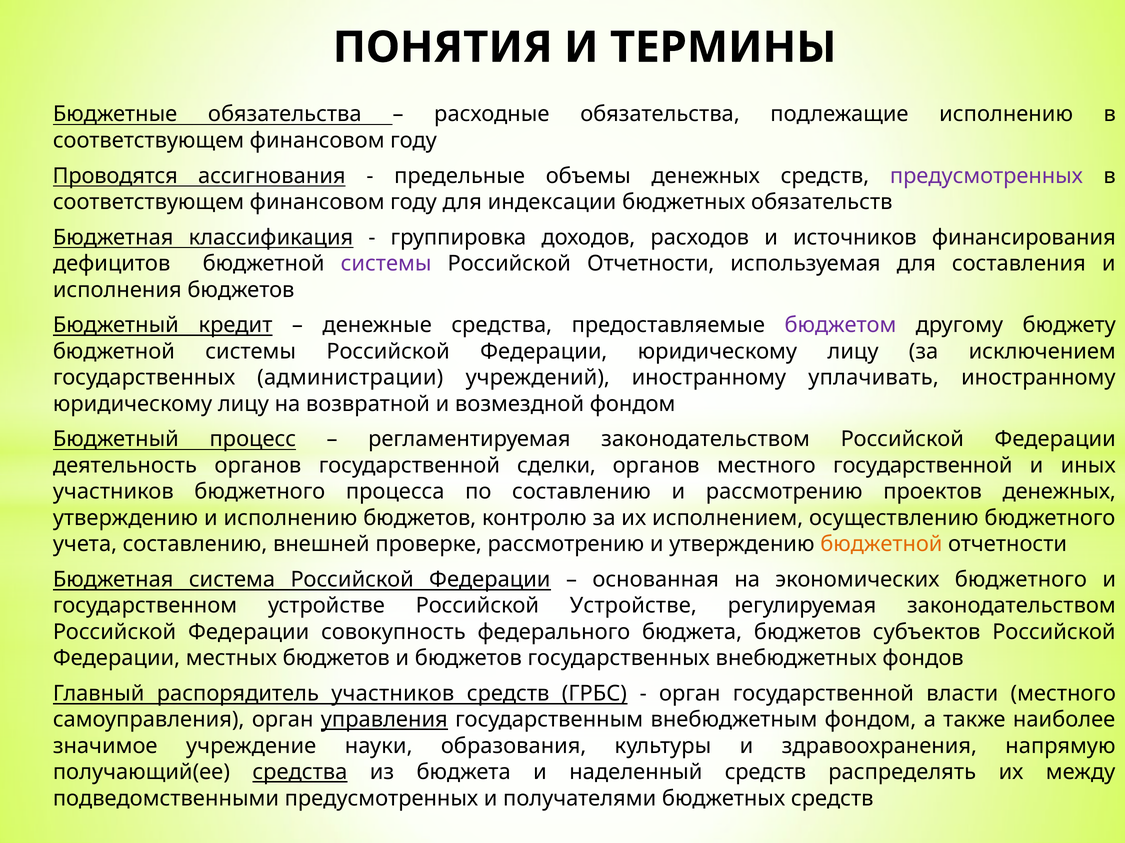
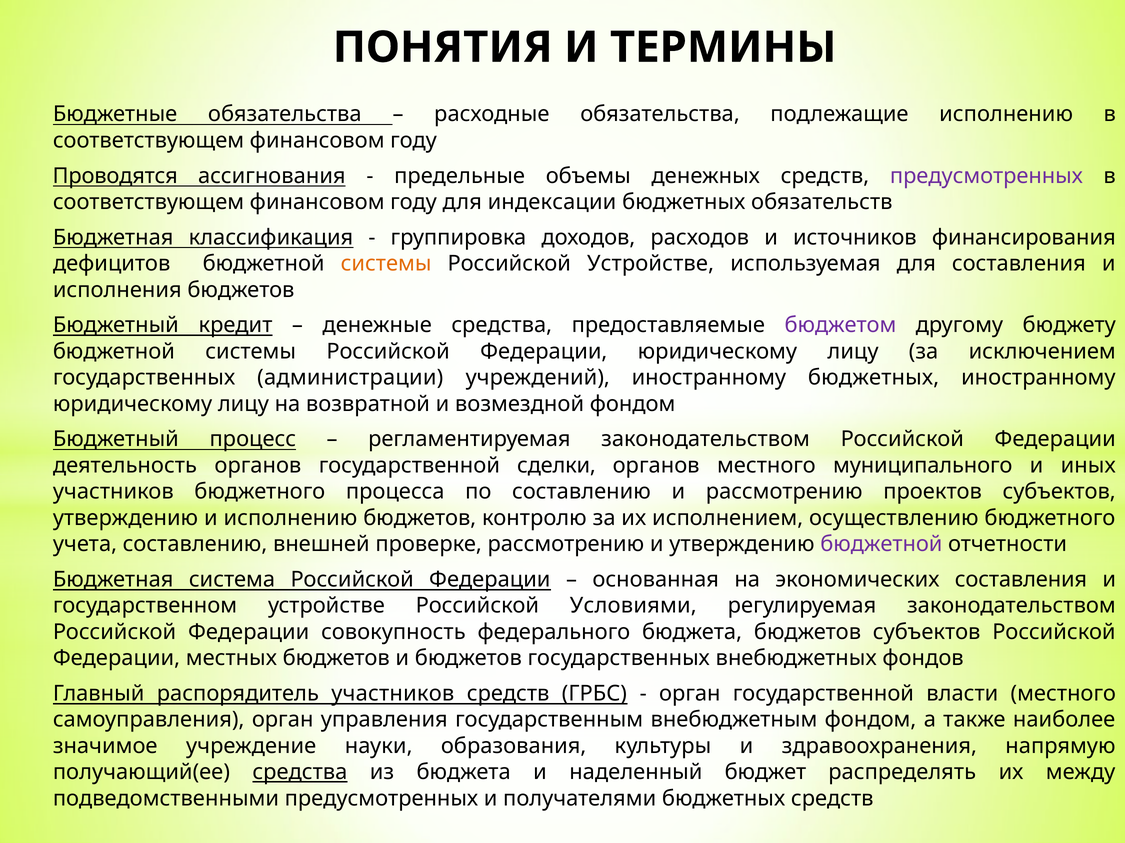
системы at (386, 264) colour: purple -> orange
Российской Отчетности: Отчетности -> Устройстве
иностранному уплачивать: уплачивать -> бюджетных
местного государственной: государственной -> муниципального
проектов денежных: денежных -> субъектов
бюджетной at (881, 545) colour: orange -> purple
экономических бюджетного: бюджетного -> составления
Российской Устройстве: Устройстве -> Условиями
управления underline: present -> none
наделенный средств: средств -> бюджет
